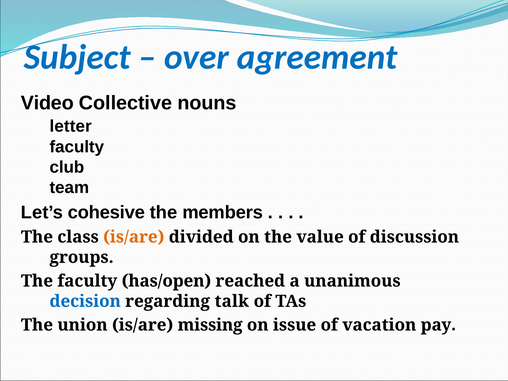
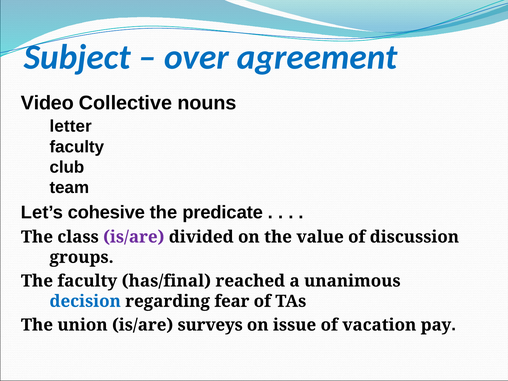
members: members -> predicate
is/are at (134, 237) colour: orange -> purple
has/open: has/open -> has/final
talk: talk -> fear
missing: missing -> surveys
